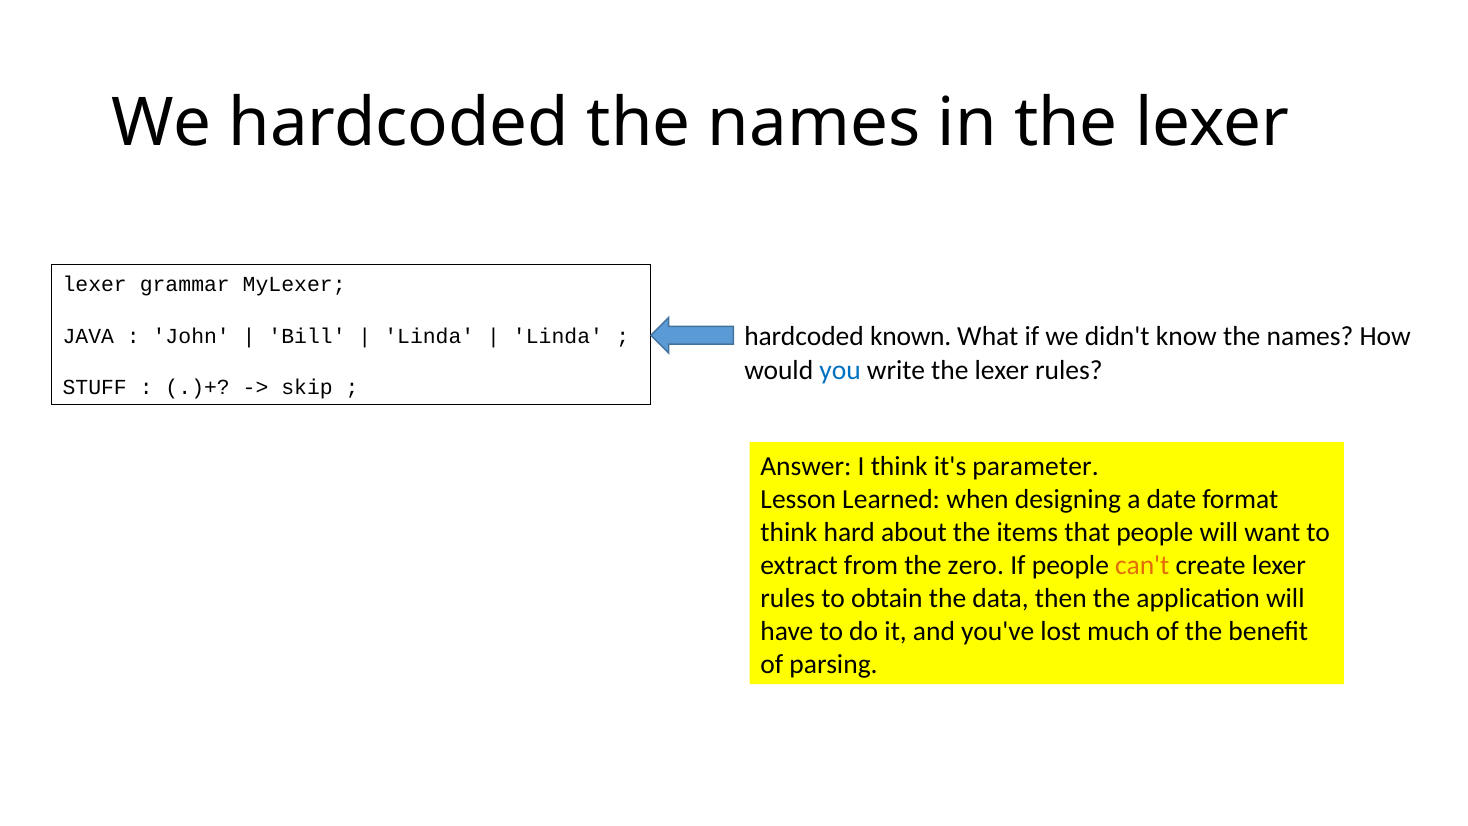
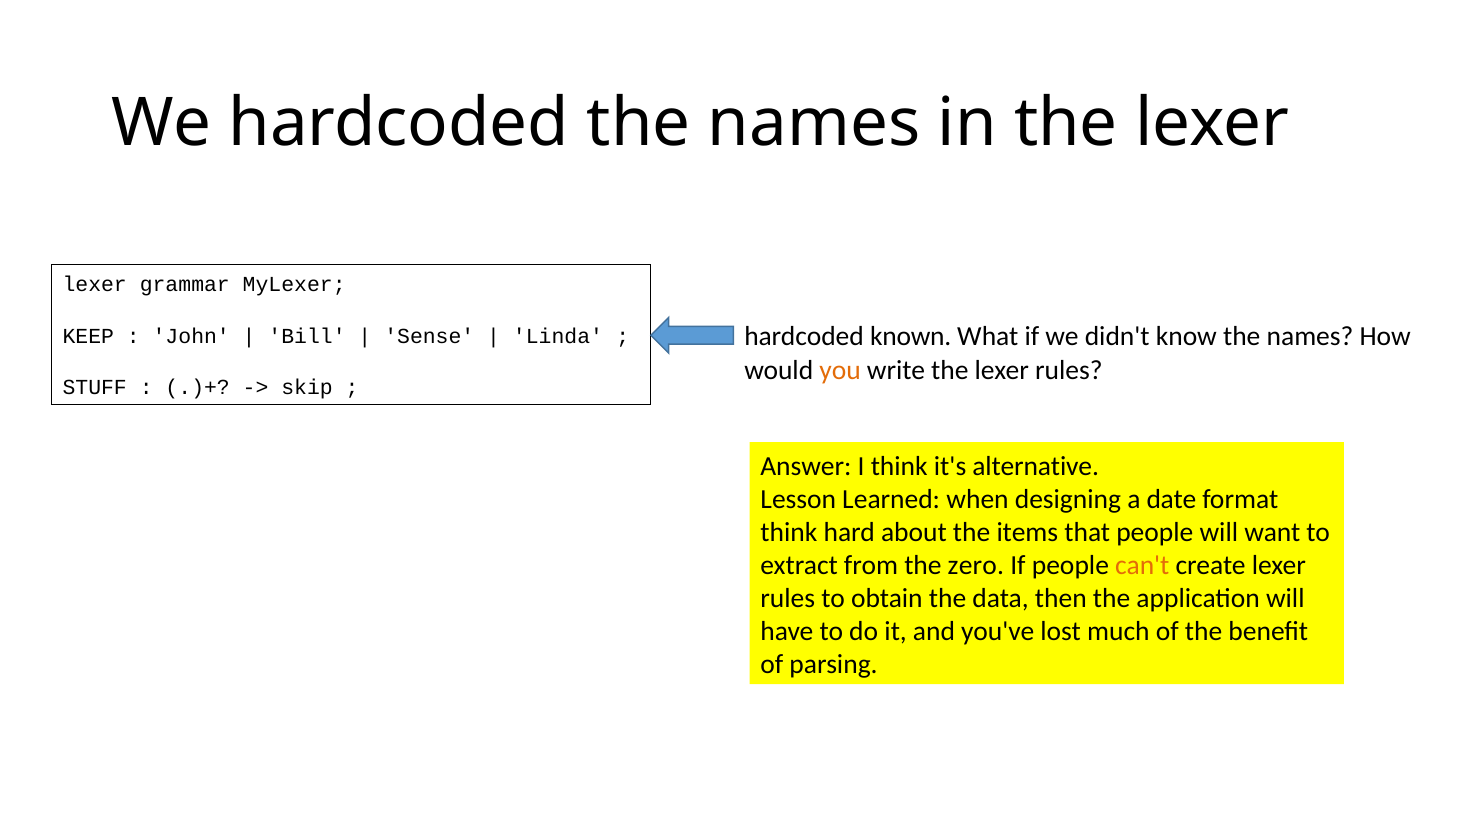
JAVA: JAVA -> KEEP
Linda at (429, 336): Linda -> Sense
you colour: blue -> orange
parameter: parameter -> alternative
